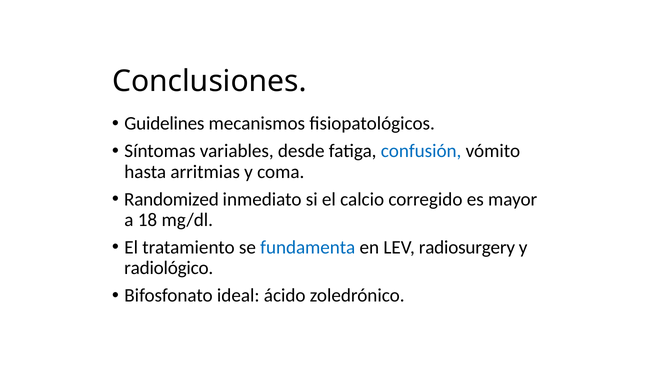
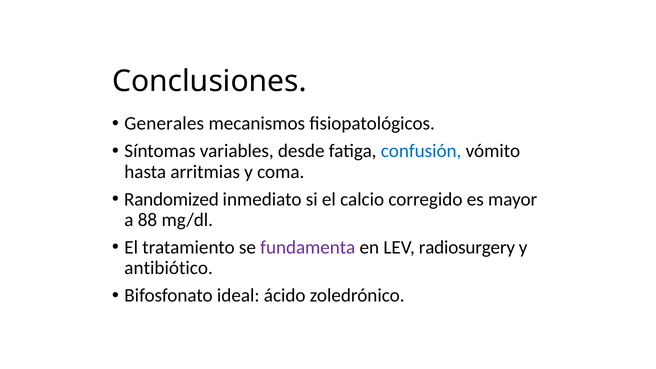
Guidelines: Guidelines -> Generales
18: 18 -> 88
fundamenta colour: blue -> purple
radiológico: radiológico -> antibiótico
